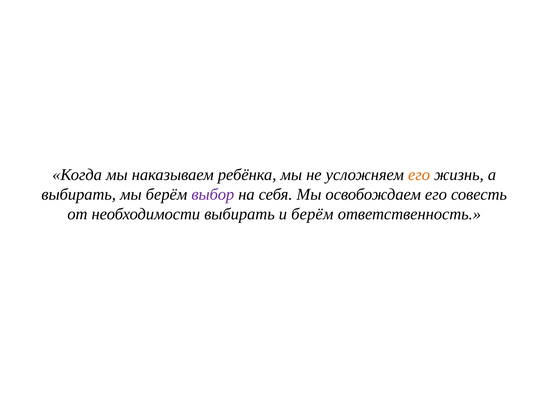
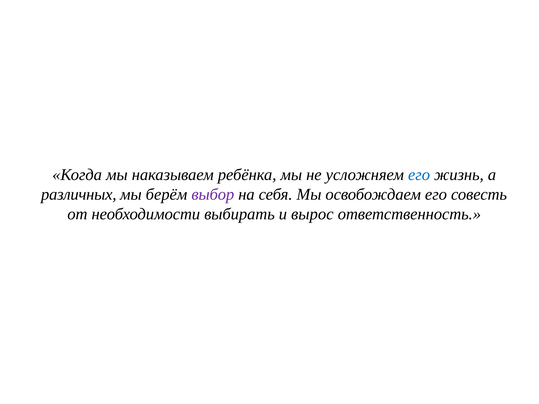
его at (419, 175) colour: orange -> blue
выбирать at (79, 195): выбирать -> различных
и берём: берём -> вырос
